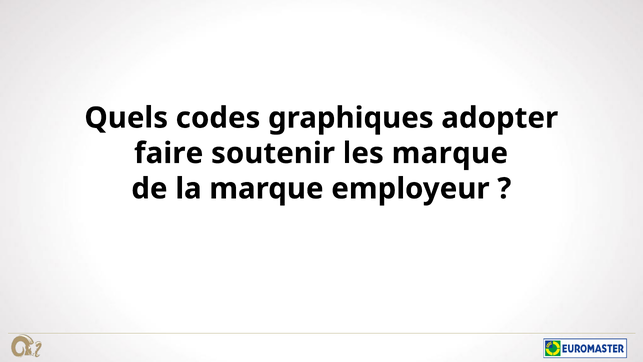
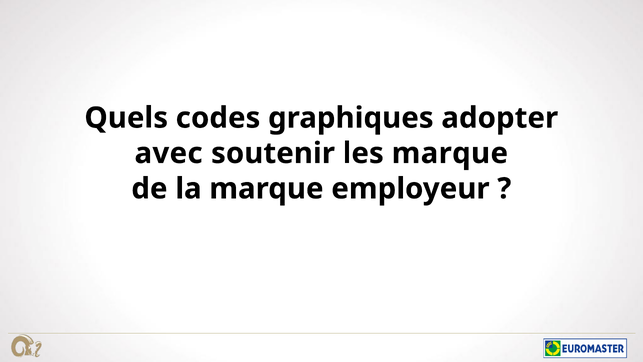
faire: faire -> avec
